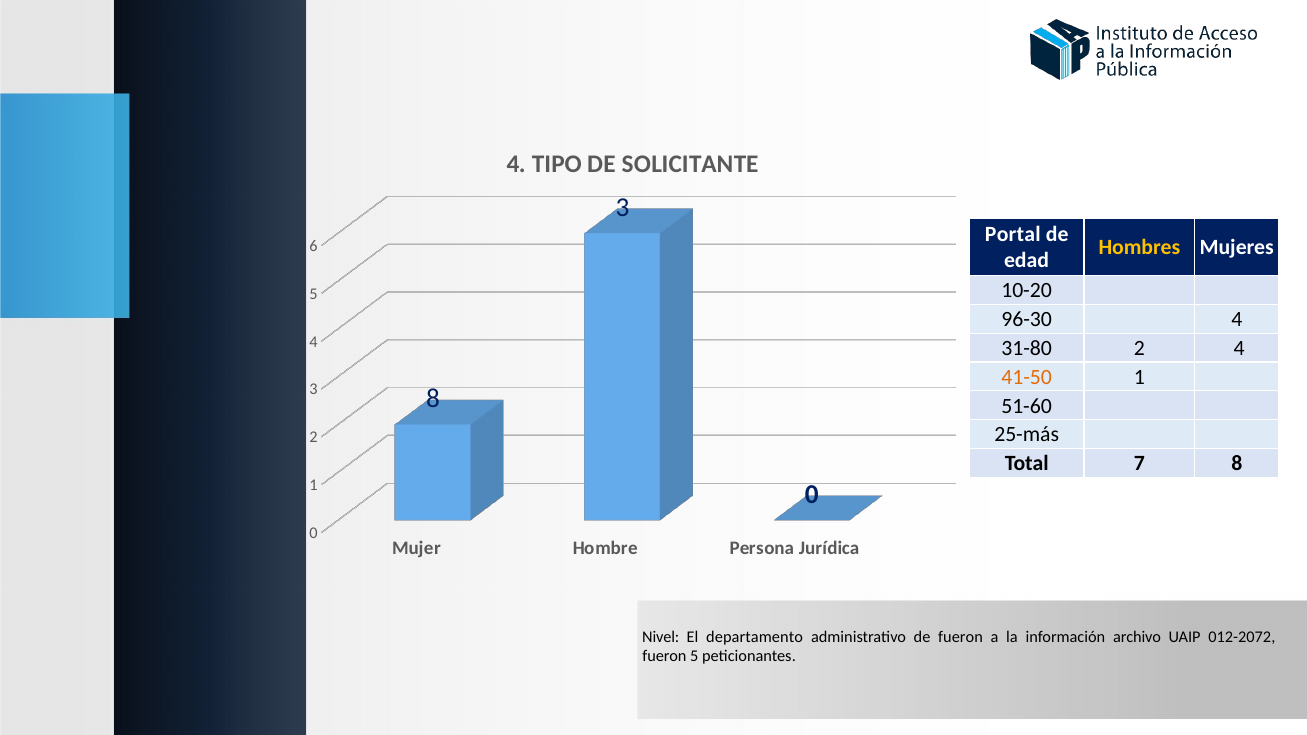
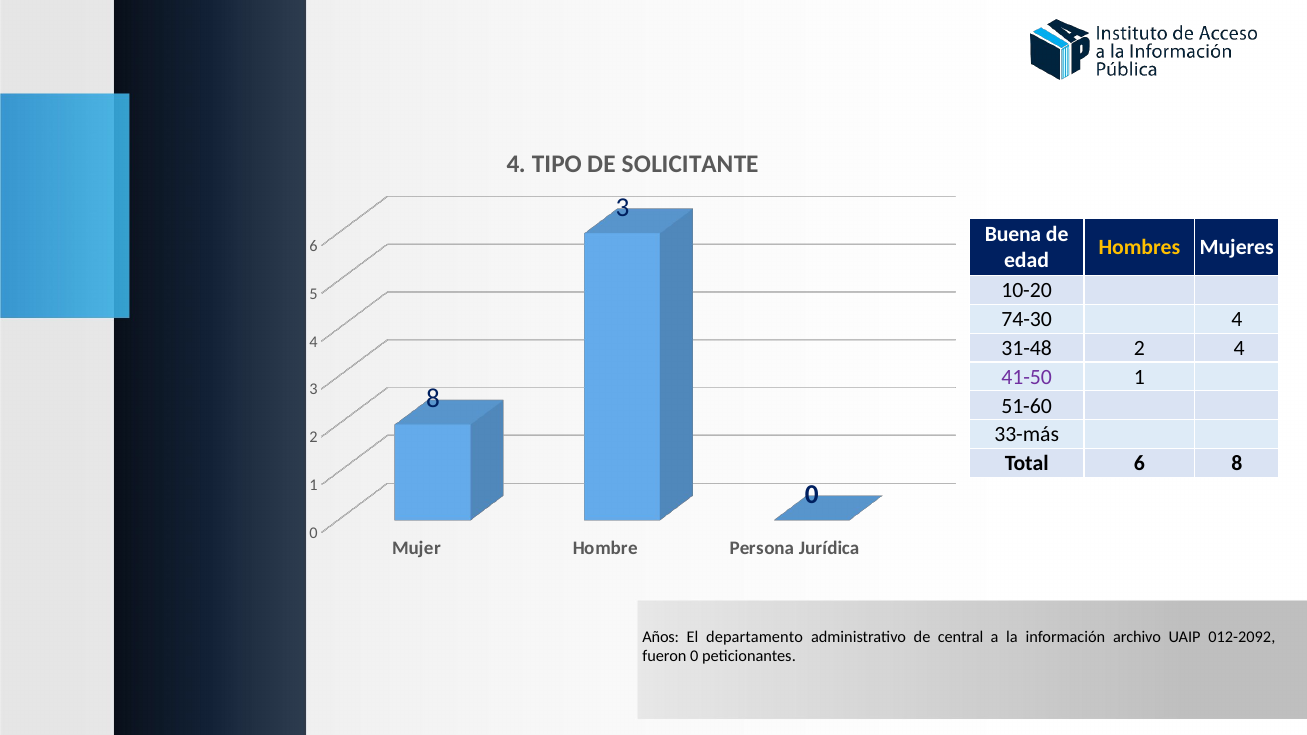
Portal: Portal -> Buena
96-30: 96-30 -> 74-30
31-80: 31-80 -> 31-48
41-50 colour: orange -> purple
25-más: 25-más -> 33-más
Total 7: 7 -> 6
Nivel: Nivel -> Años
de fueron: fueron -> central
012-2072: 012-2072 -> 012-2092
fueron 5: 5 -> 0
